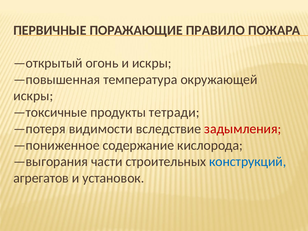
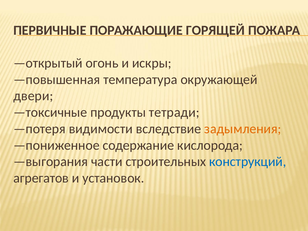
ПРАВИЛО: ПРАВИЛО -> ГОРЯЩЕЙ
искры at (33, 96): искры -> двери
задымления colour: red -> orange
